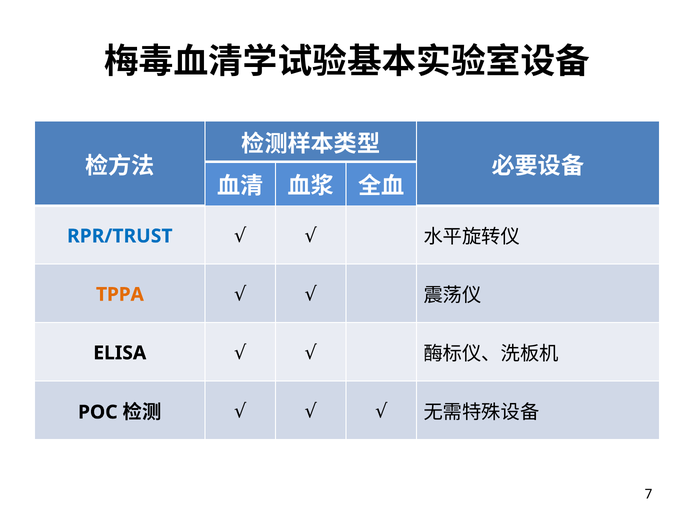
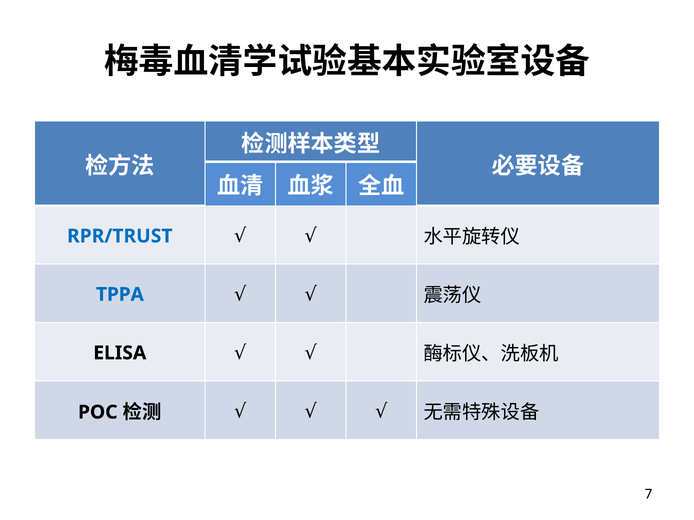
TPPA colour: orange -> blue
